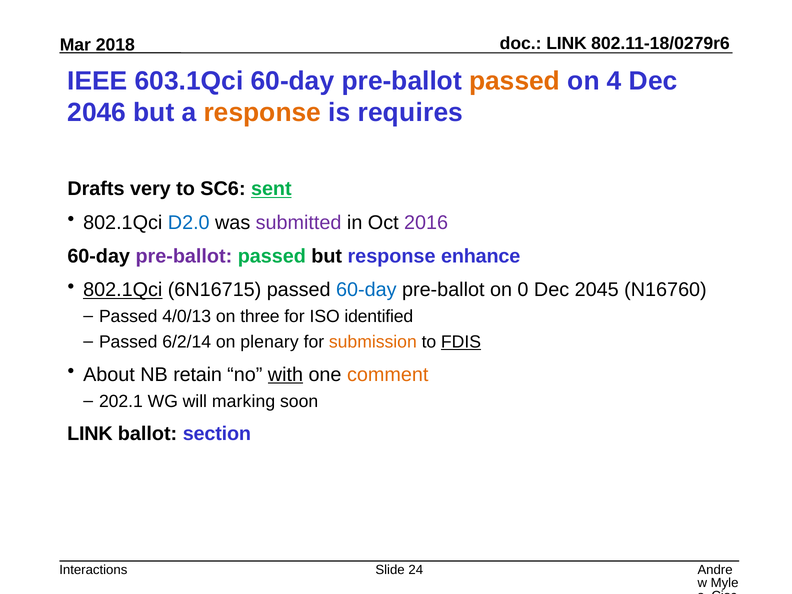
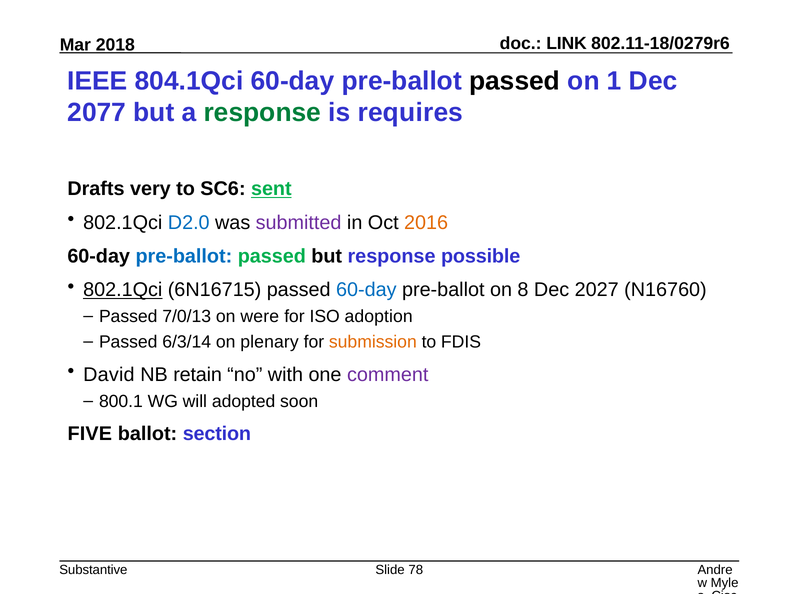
603.1Qci: 603.1Qci -> 804.1Qci
passed at (515, 81) colour: orange -> black
4: 4 -> 1
2046: 2046 -> 2077
response at (262, 113) colour: orange -> green
2016 colour: purple -> orange
pre-ballot at (184, 256) colour: purple -> blue
enhance: enhance -> possible
0: 0 -> 8
2045: 2045 -> 2027
4/0/13: 4/0/13 -> 7/0/13
three: three -> were
identified: identified -> adoption
6/2/14: 6/2/14 -> 6/3/14
FDIS underline: present -> none
About: About -> David
with underline: present -> none
comment colour: orange -> purple
202.1: 202.1 -> 800.1
marking: marking -> adopted
LINK at (90, 434): LINK -> FIVE
Interactions: Interactions -> Substantive
24: 24 -> 78
